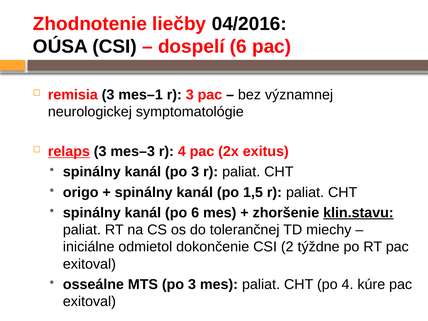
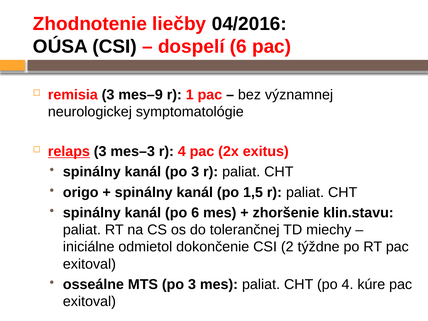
mes–1: mes–1 -> mes–9
r 3: 3 -> 1
klin.stavu underline: present -> none
